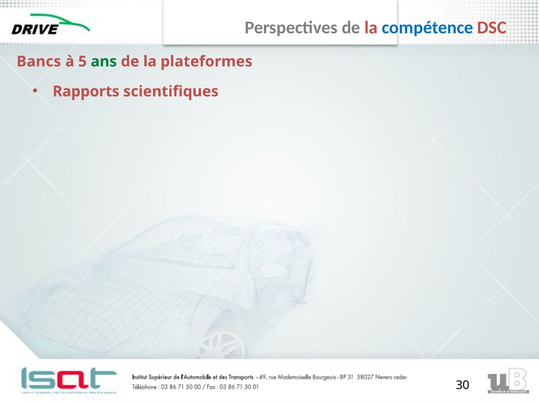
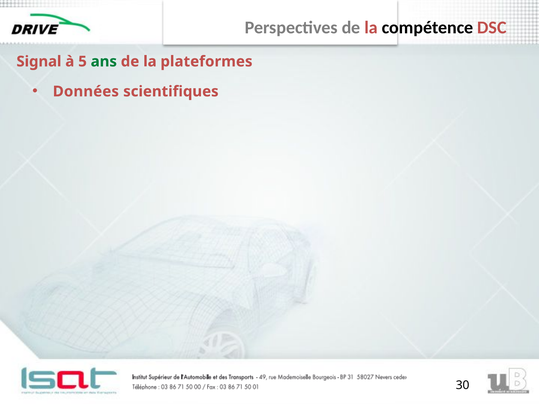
compétence colour: blue -> black
Bancs: Bancs -> Signal
Rapports: Rapports -> Données
